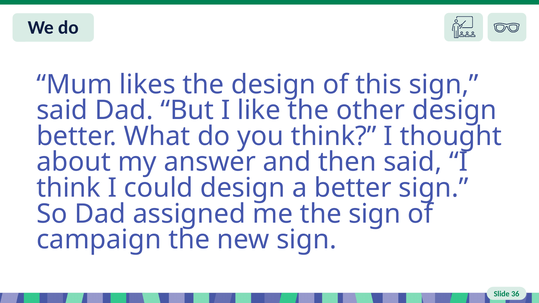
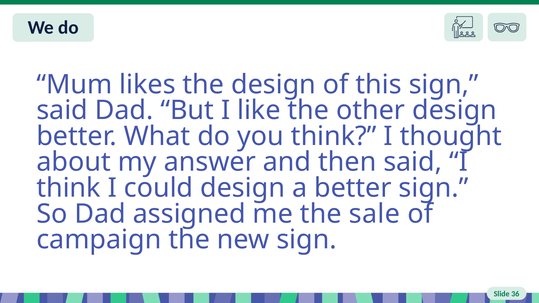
the sign: sign -> sale
